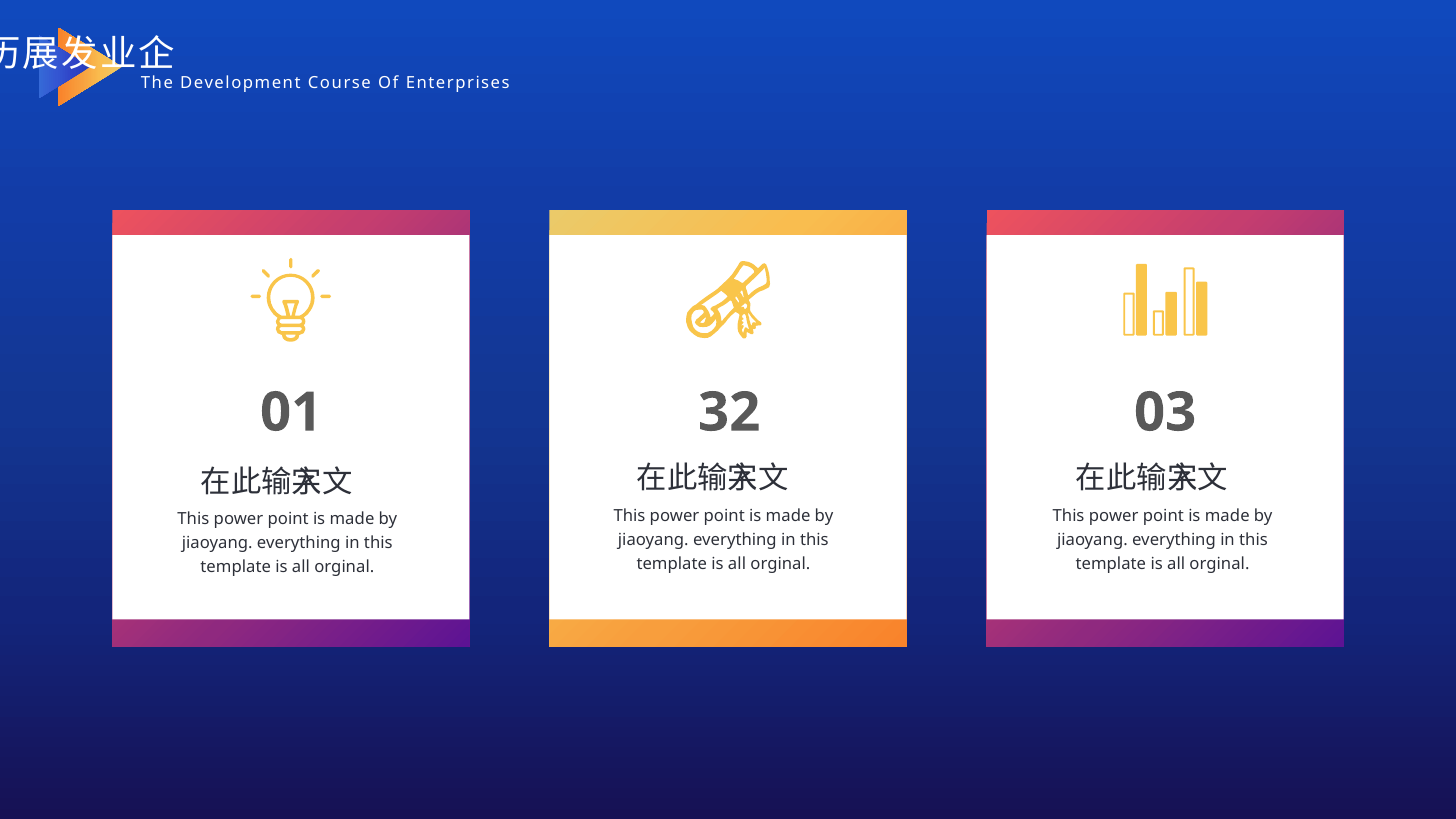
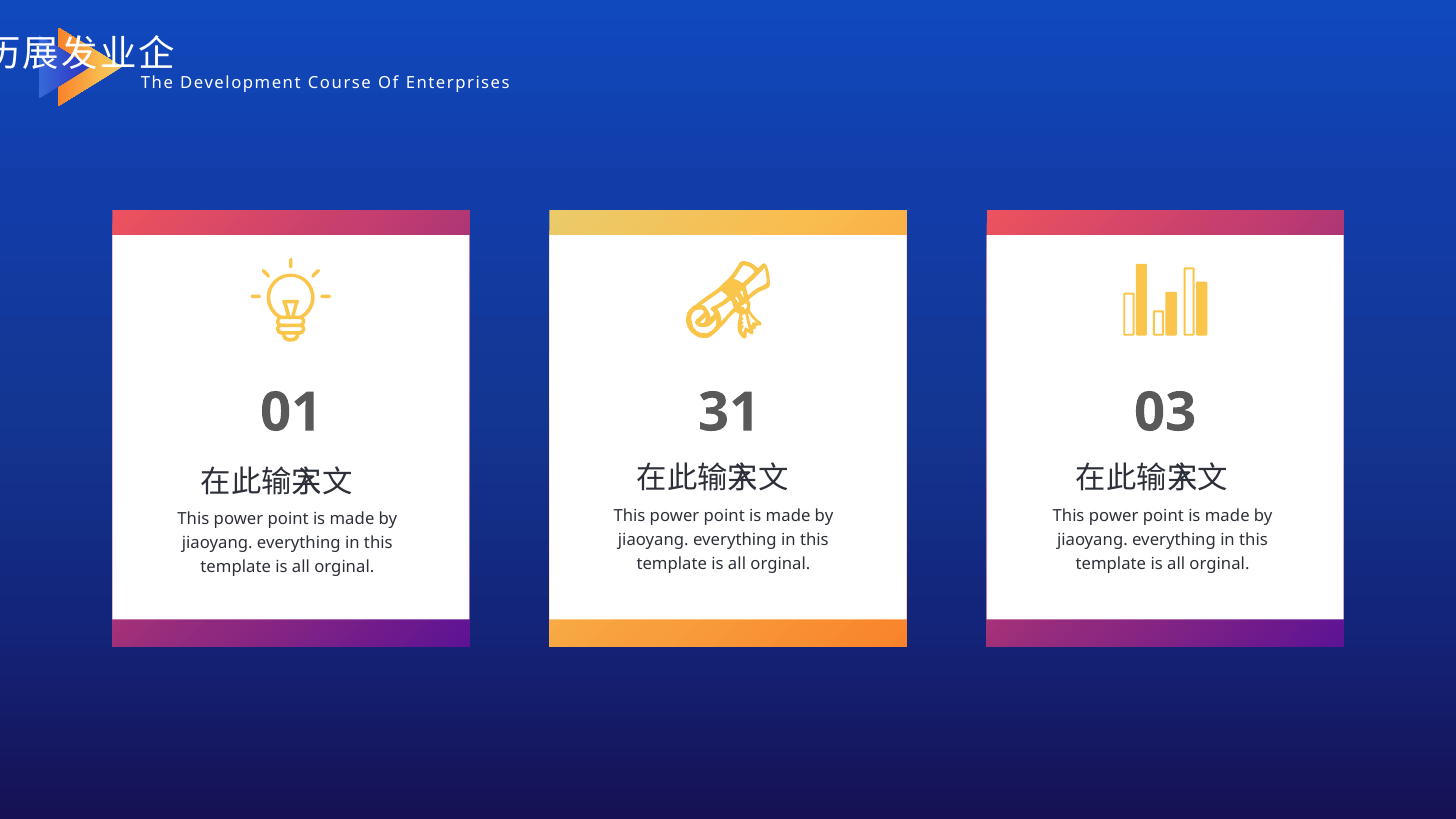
32: 32 -> 31
